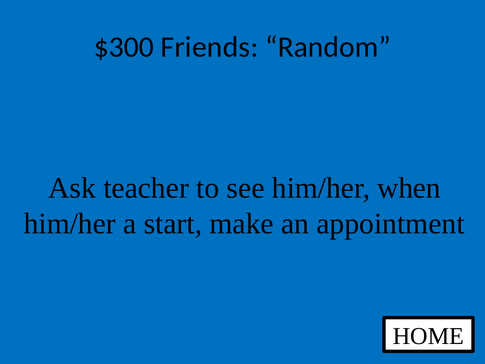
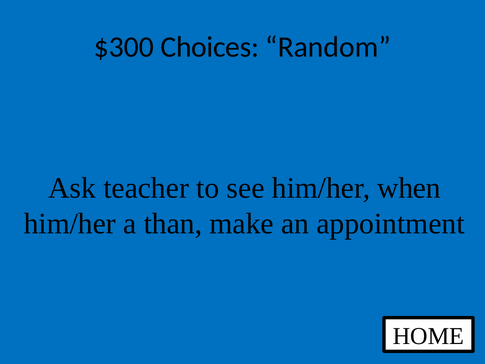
Friends: Friends -> Choices
start: start -> than
